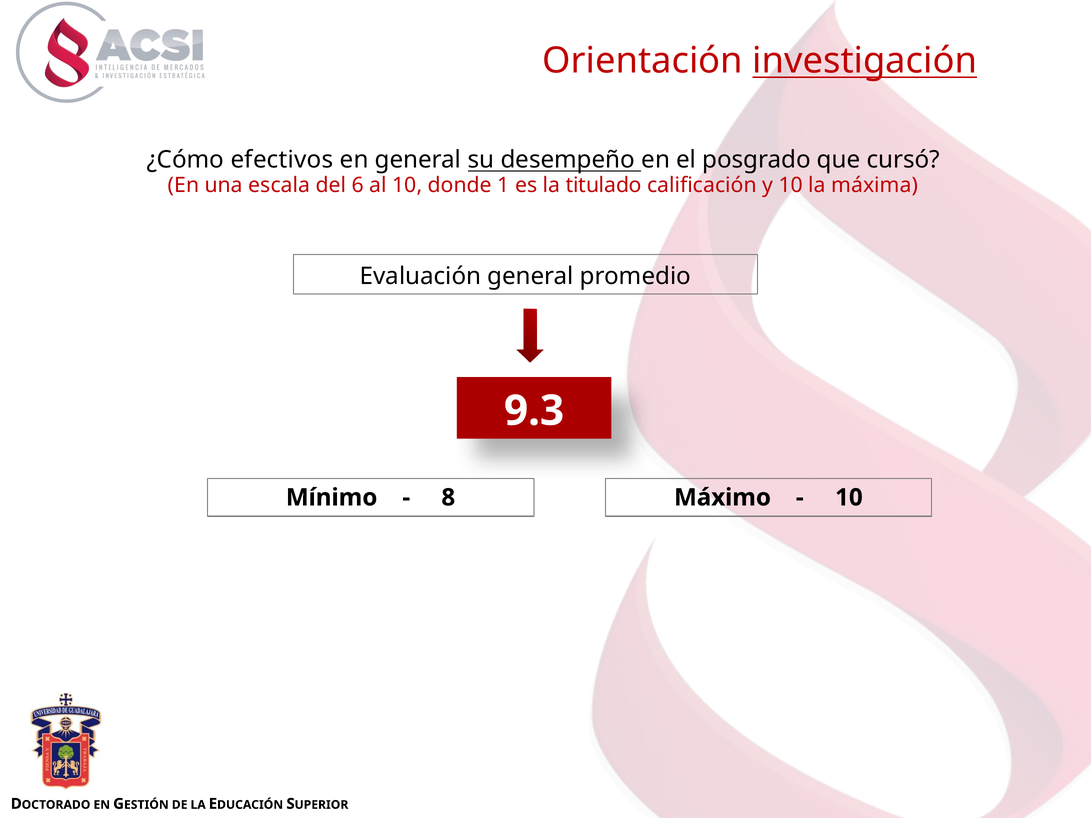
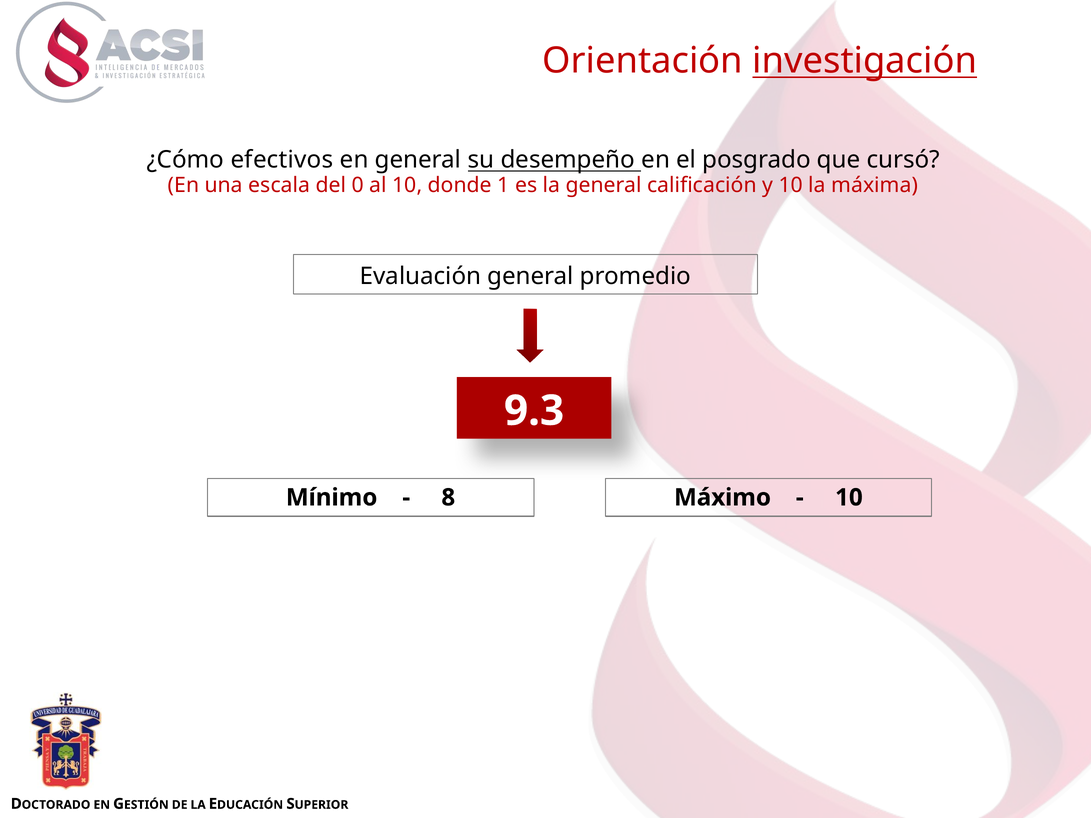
6: 6 -> 0
la titulado: titulado -> general
